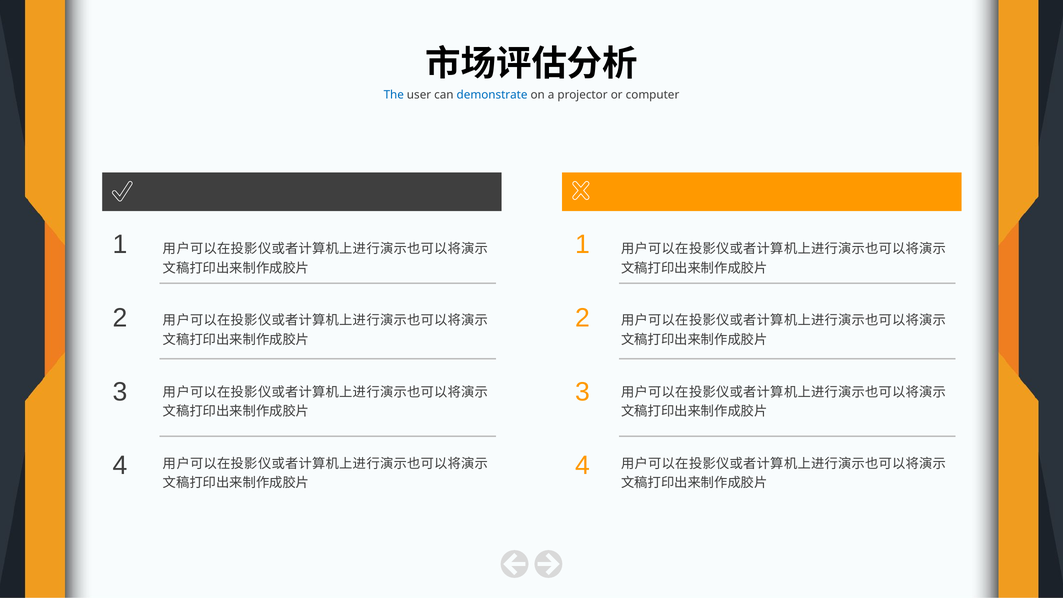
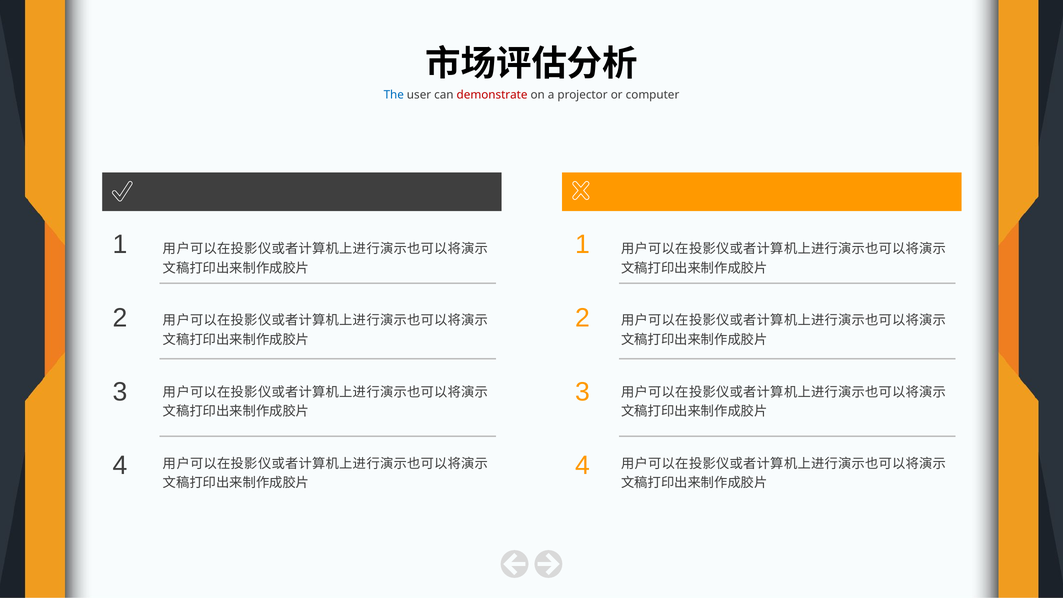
demonstrate colour: blue -> red
